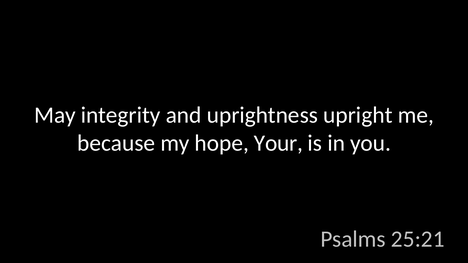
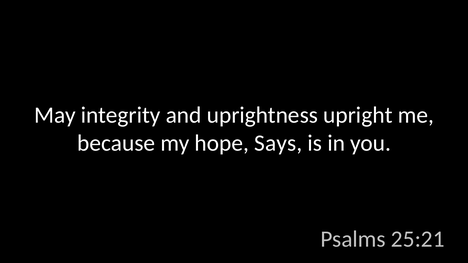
Your: Your -> Says
